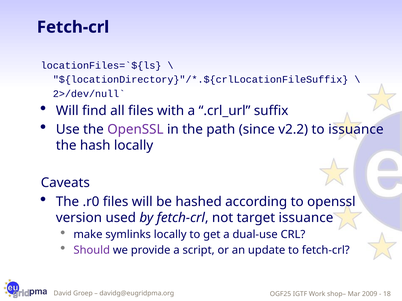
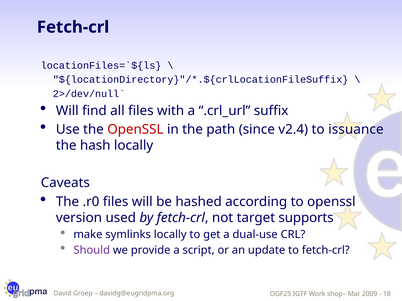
OpenSSL at (135, 130) colour: purple -> red
v2.2: v2.2 -> v2.4
target issuance: issuance -> supports
